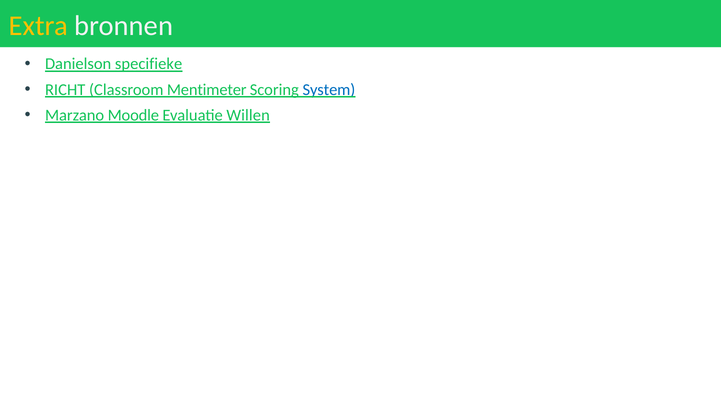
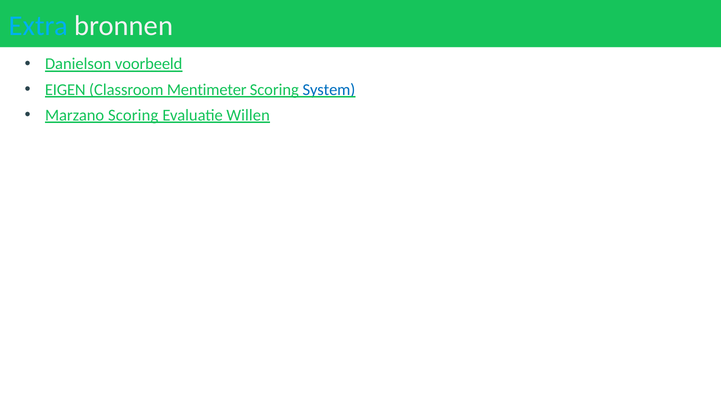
Extra colour: yellow -> light blue
specifieke: specifieke -> voorbeeld
RICHT: RICHT -> EIGEN
Marzano Moodle: Moodle -> Scoring
